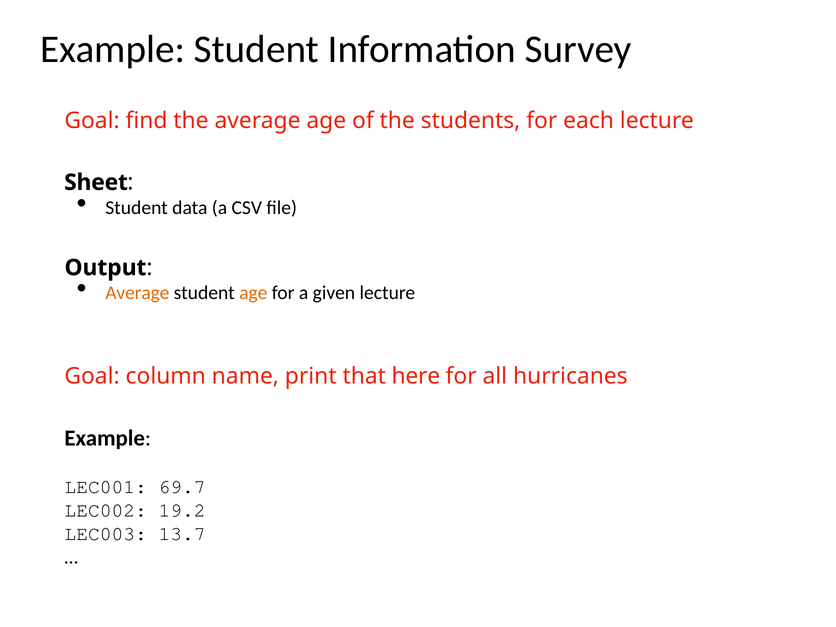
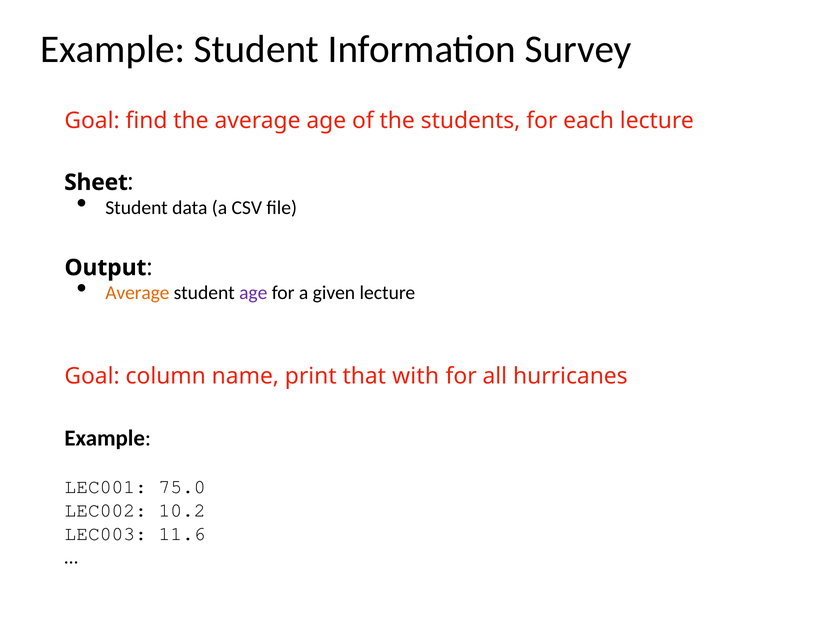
age at (253, 293) colour: orange -> purple
here: here -> with
69.7: 69.7 -> 75.0
19.2: 19.2 -> 10.2
13.7: 13.7 -> 11.6
